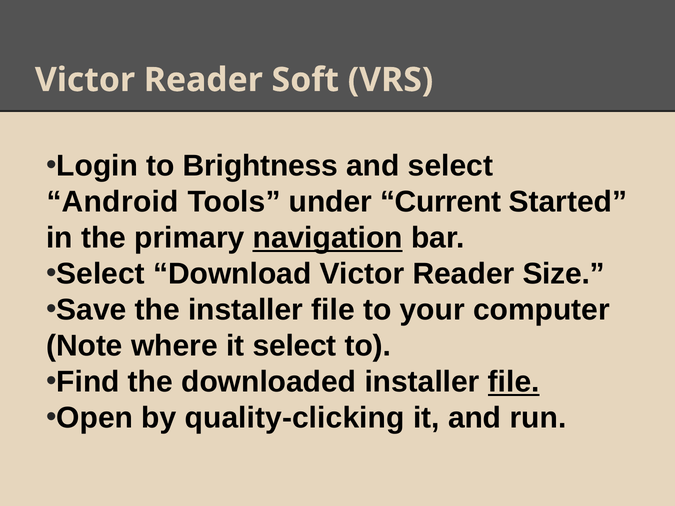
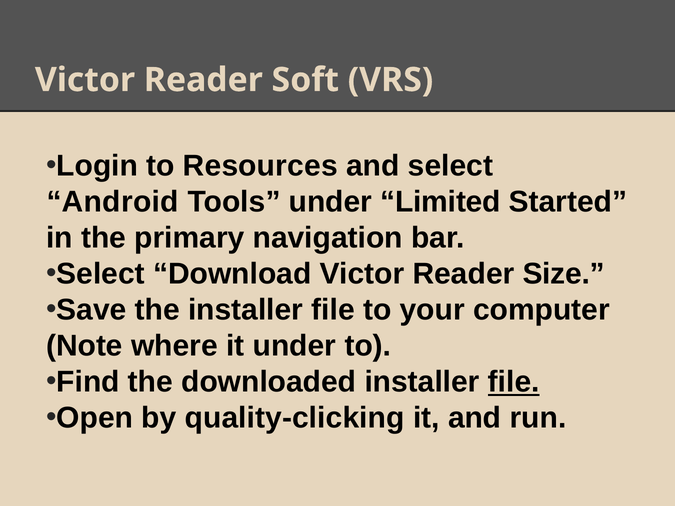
Brightness: Brightness -> Resources
Current: Current -> Limited
navigation underline: present -> none
it select: select -> under
